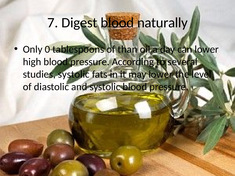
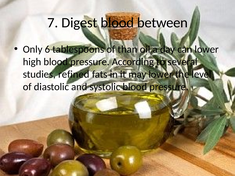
naturally: naturally -> between
0: 0 -> 6
studies systolic: systolic -> refined
